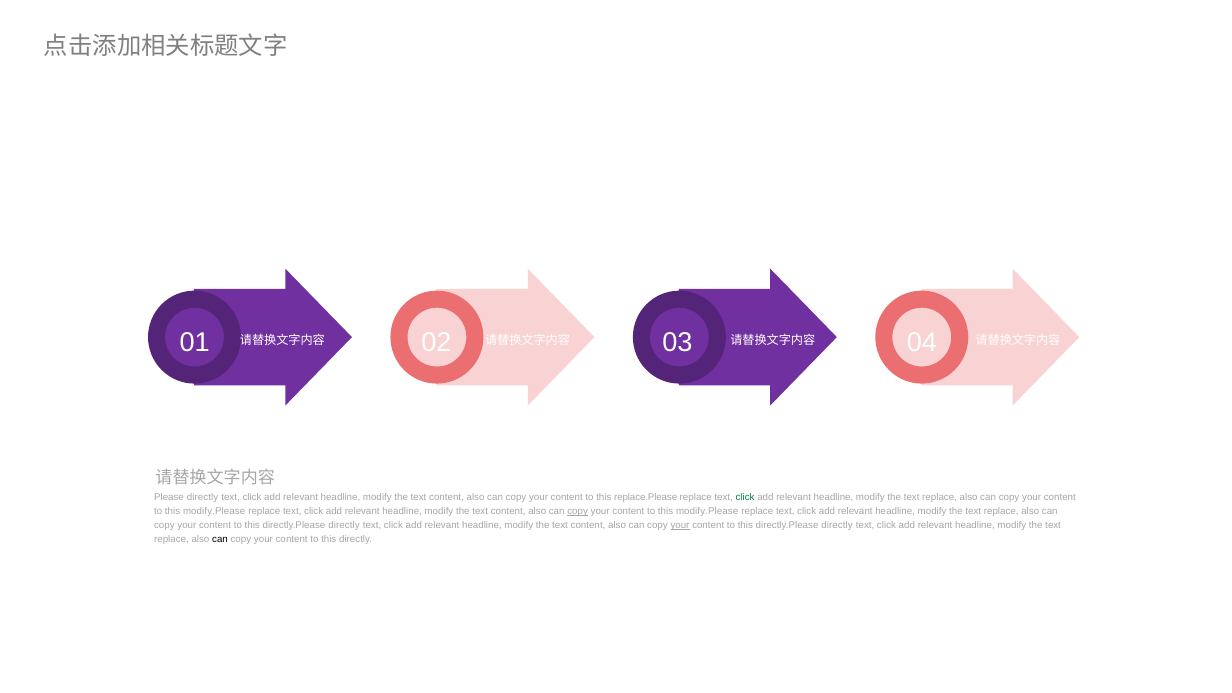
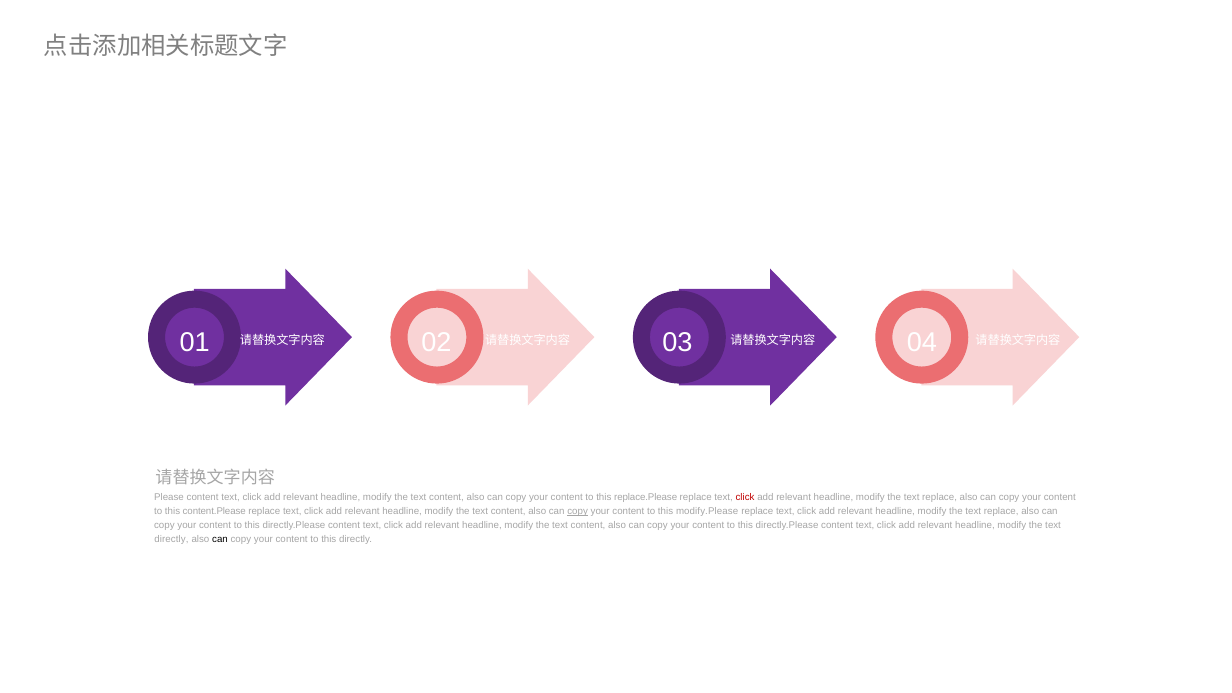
Please directly: directly -> content
click at (745, 497) colour: green -> red
modify.Please at (214, 511): modify.Please -> content.Please
directly at (344, 525): directly -> content
your at (680, 525) underline: present -> none
directly at (837, 525): directly -> content
replace at (171, 539): replace -> directly
